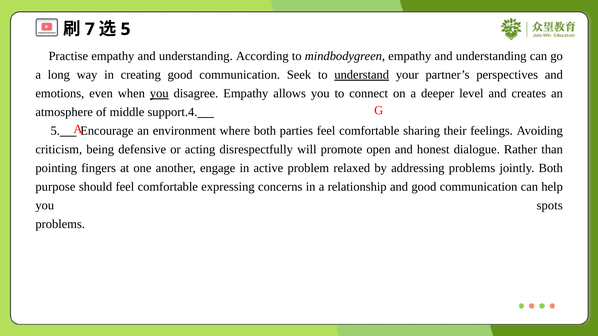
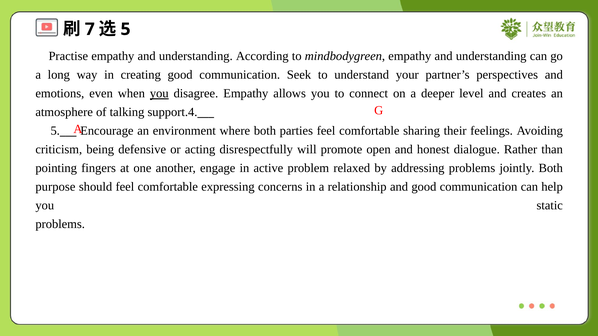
understand underline: present -> none
middle: middle -> talking
spots: spots -> static
